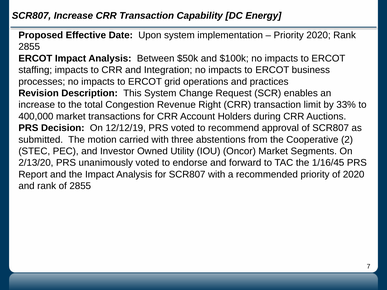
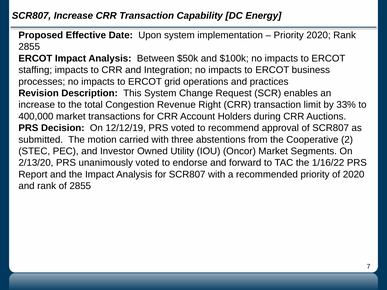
1/16/45: 1/16/45 -> 1/16/22
